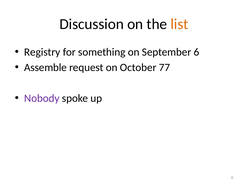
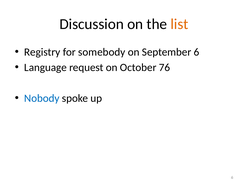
something: something -> somebody
Assemble: Assemble -> Language
77: 77 -> 76
Nobody colour: purple -> blue
